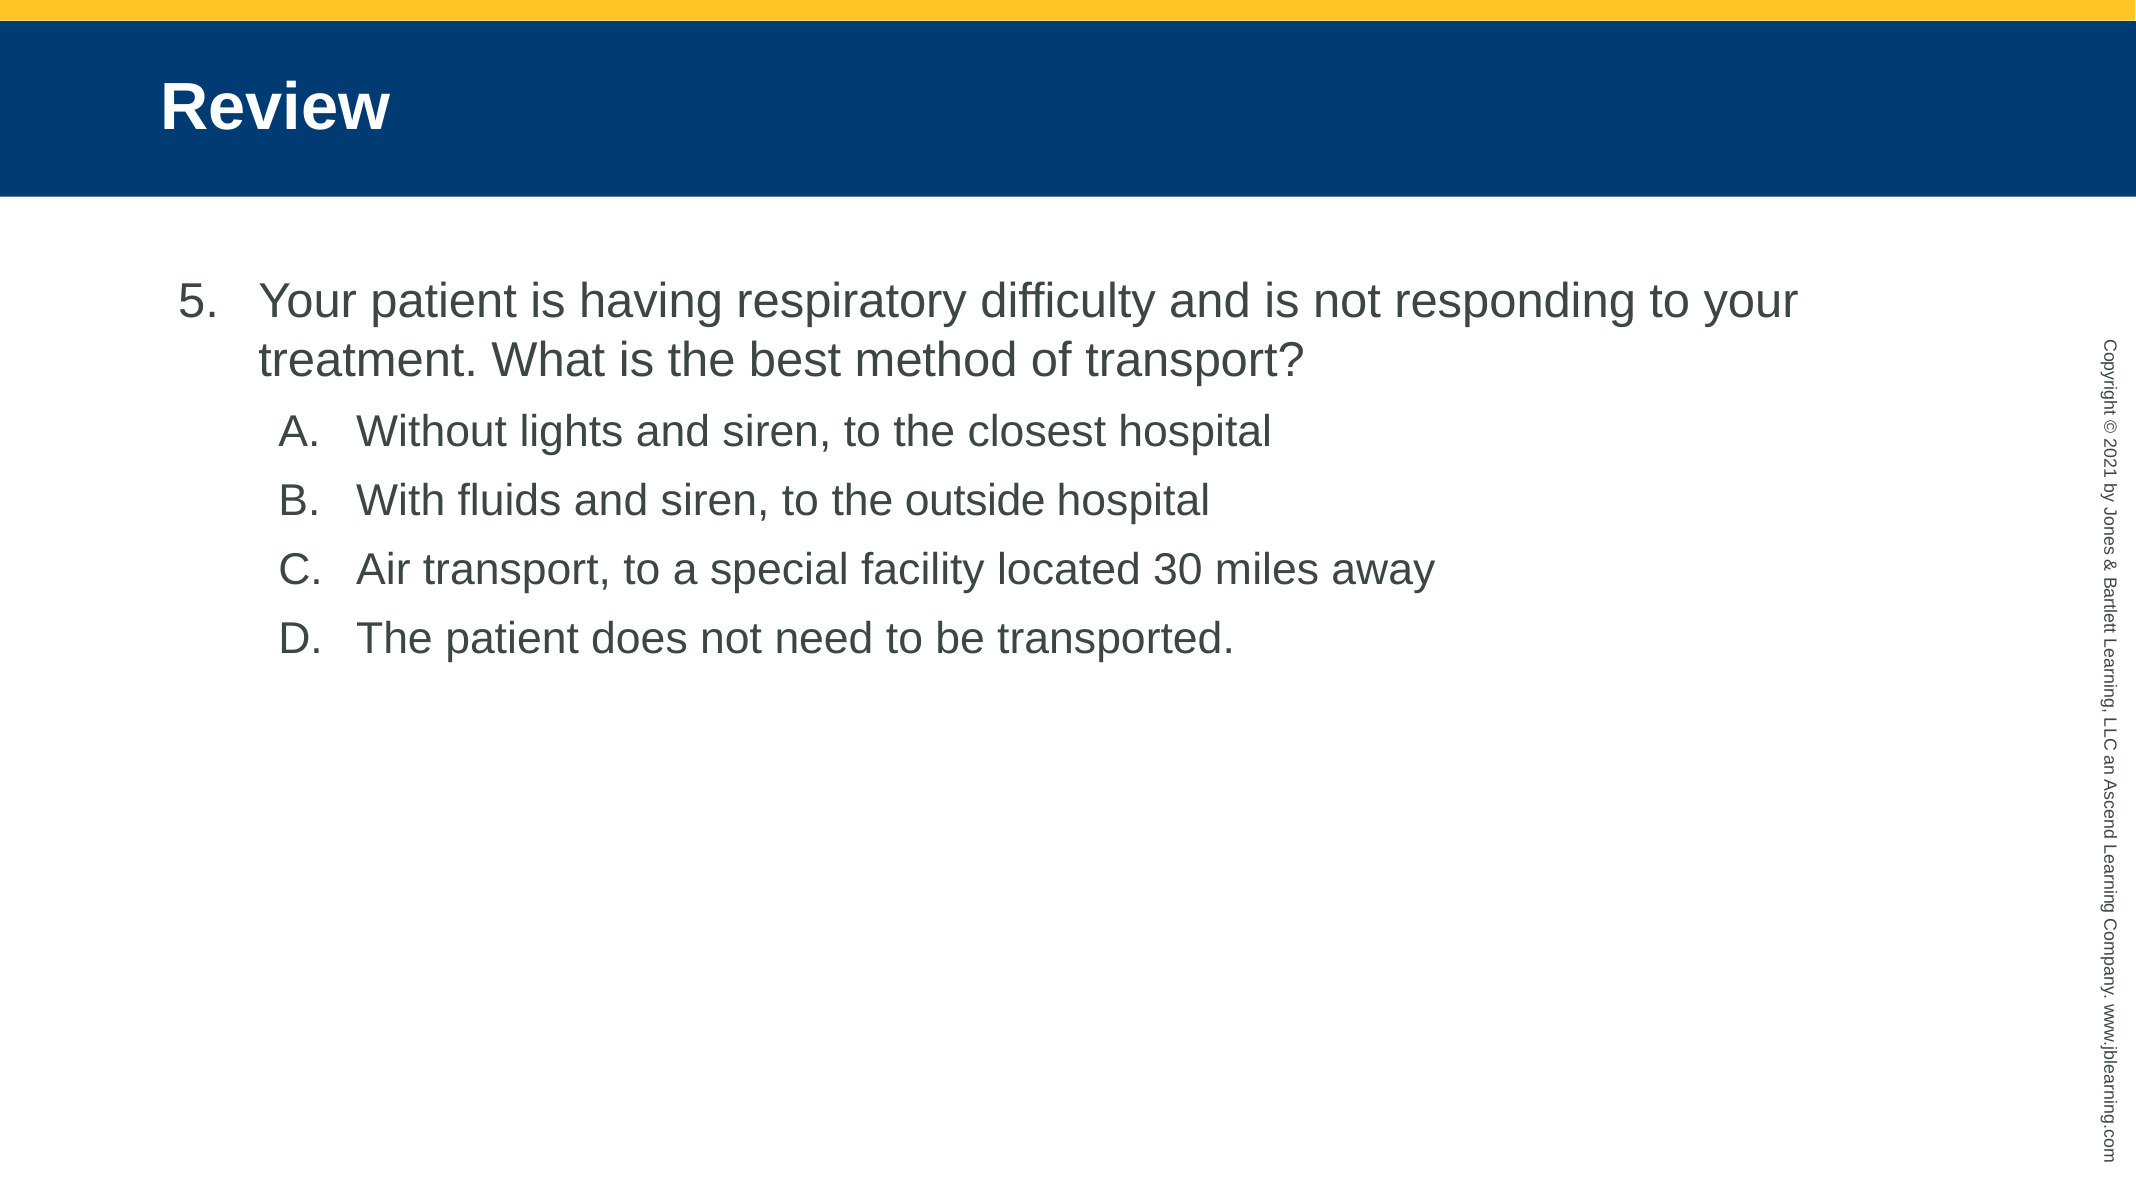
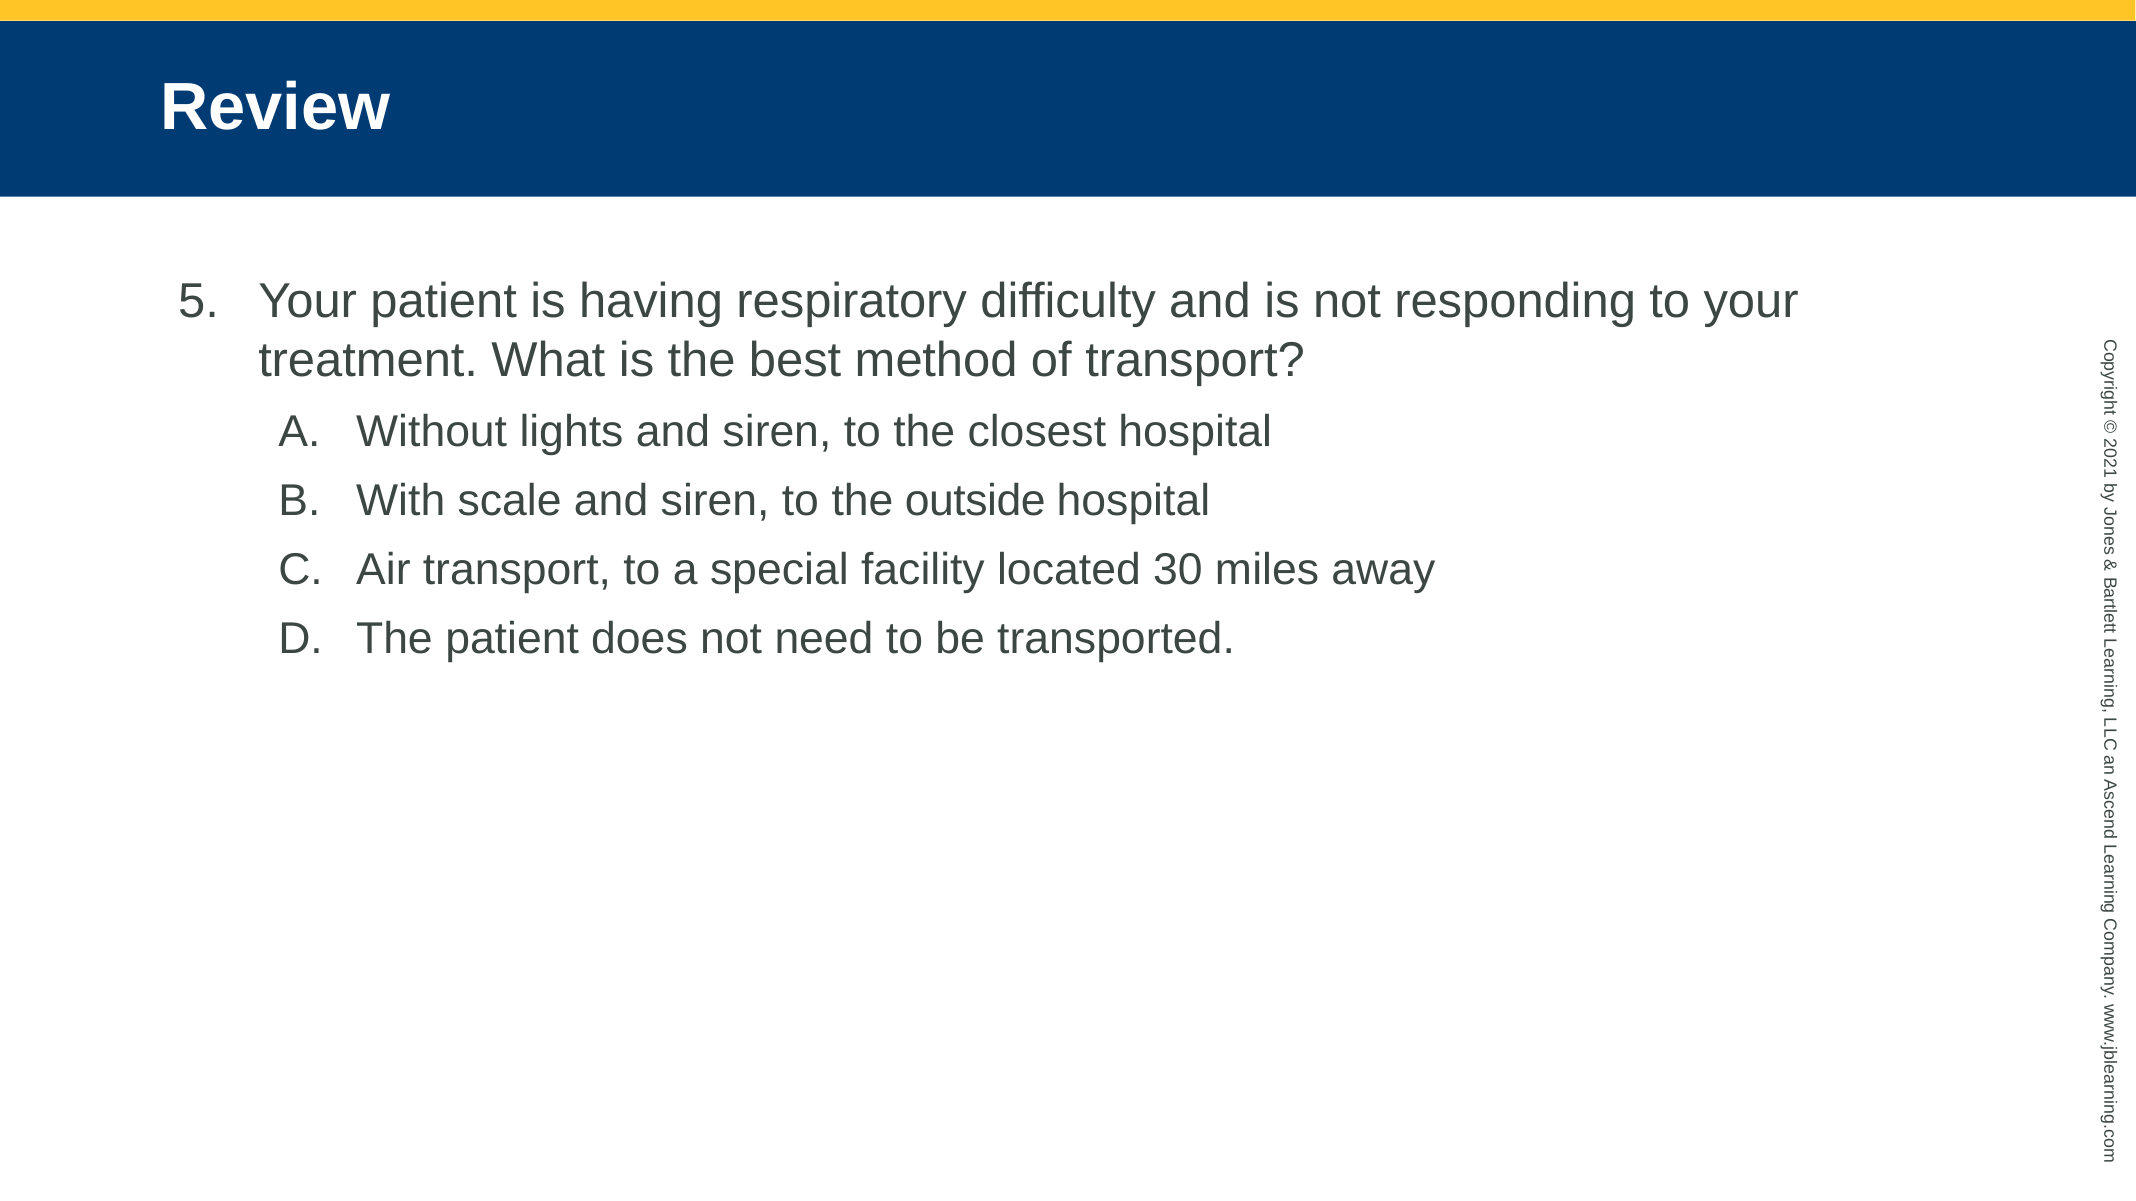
fluids: fluids -> scale
